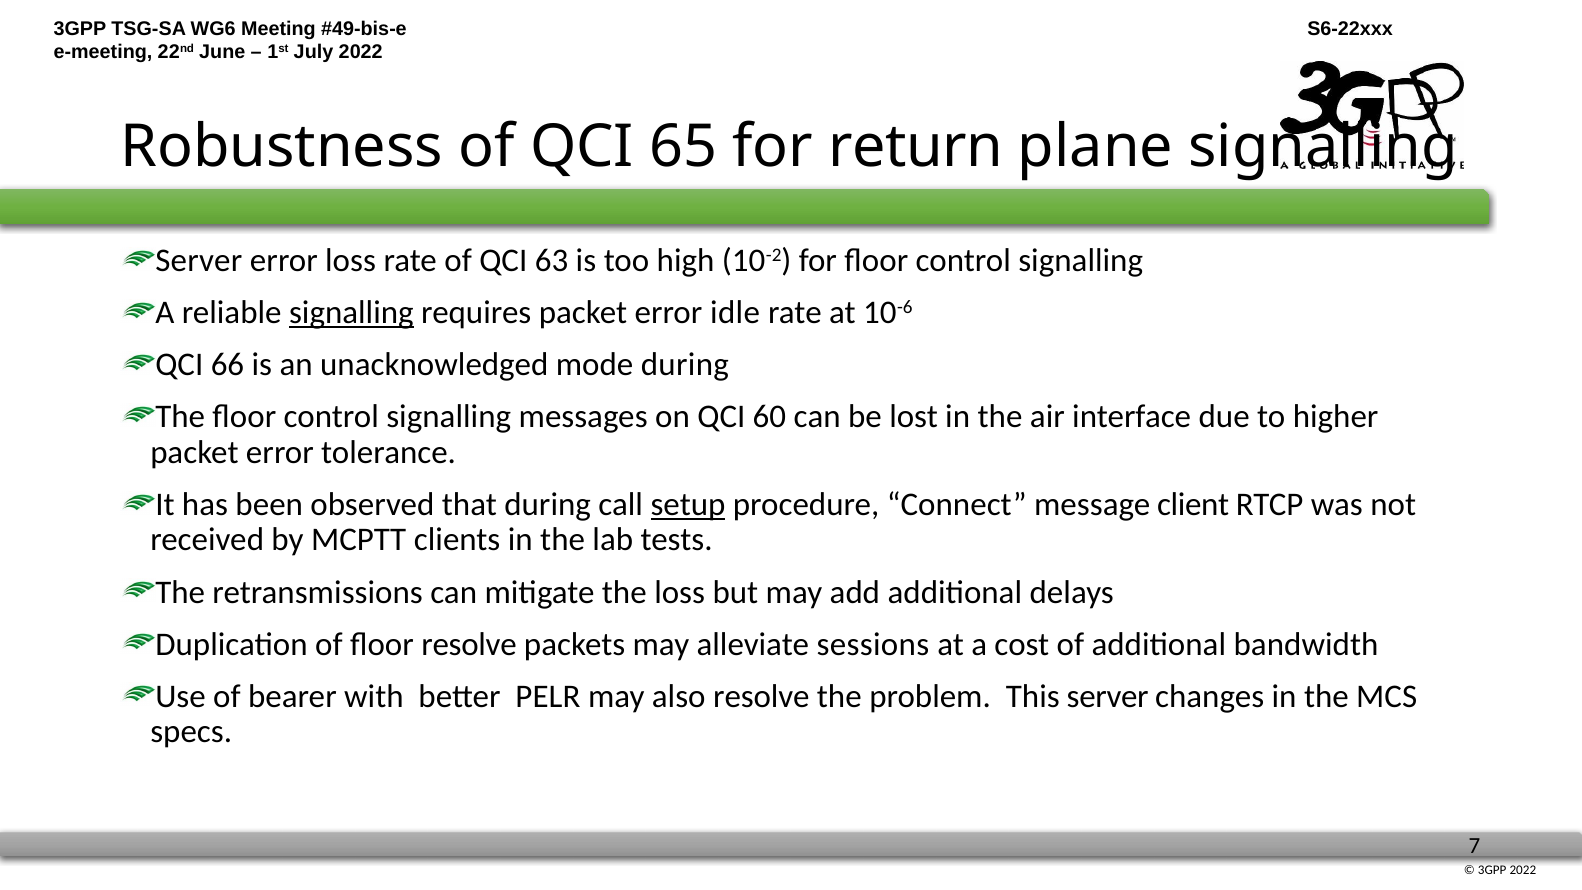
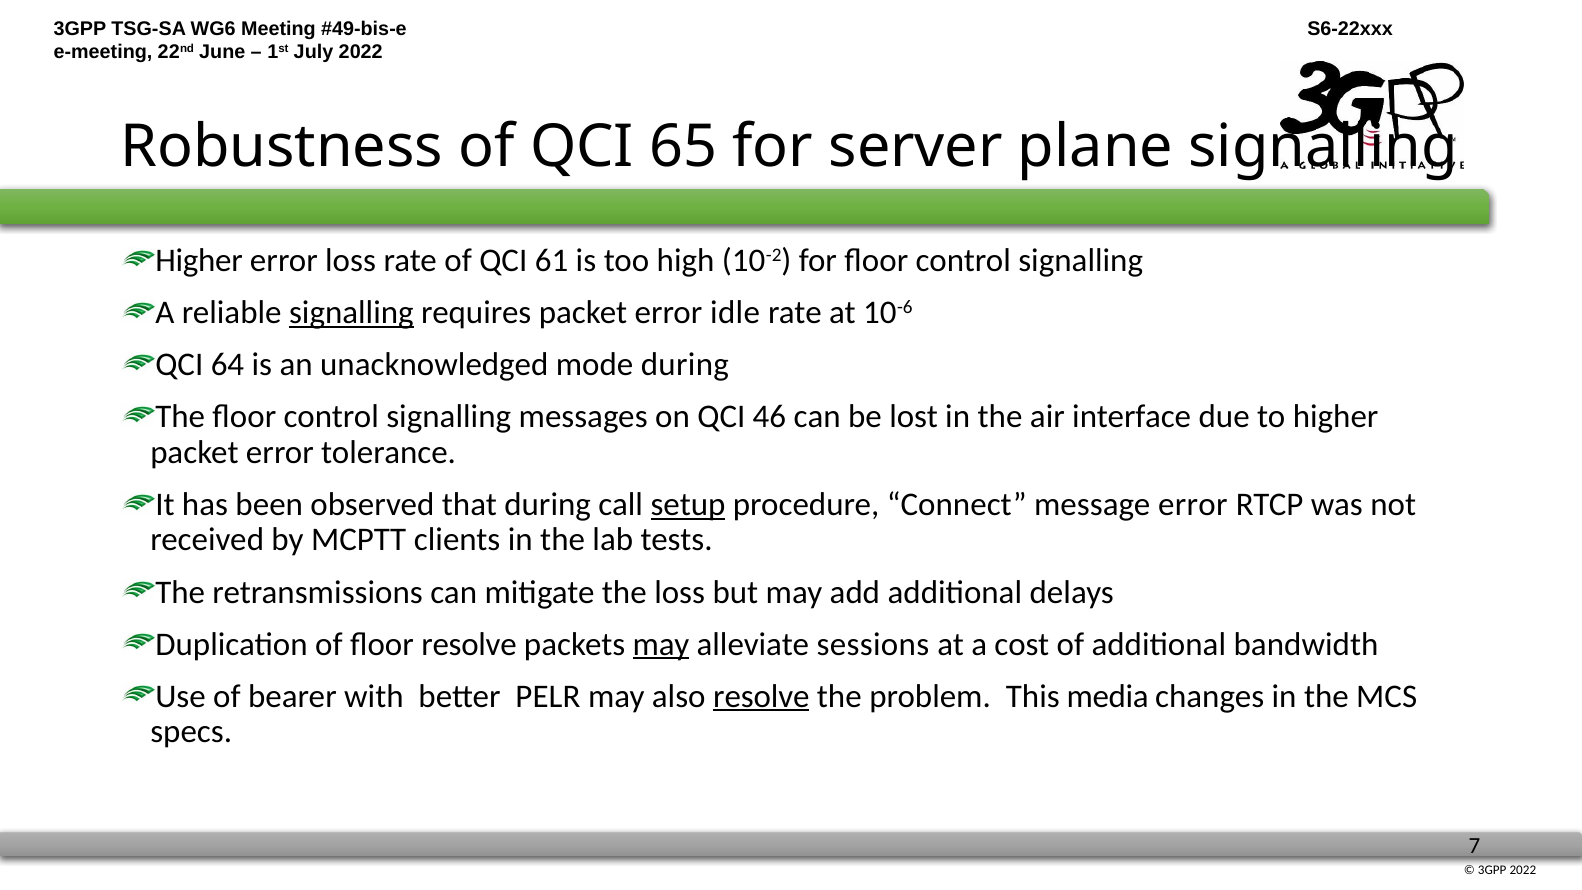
return: return -> server
Server at (199, 260): Server -> Higher
63: 63 -> 61
66: 66 -> 64
60: 60 -> 46
message client: client -> error
may at (661, 644) underline: none -> present
resolve at (761, 696) underline: none -> present
This server: server -> media
